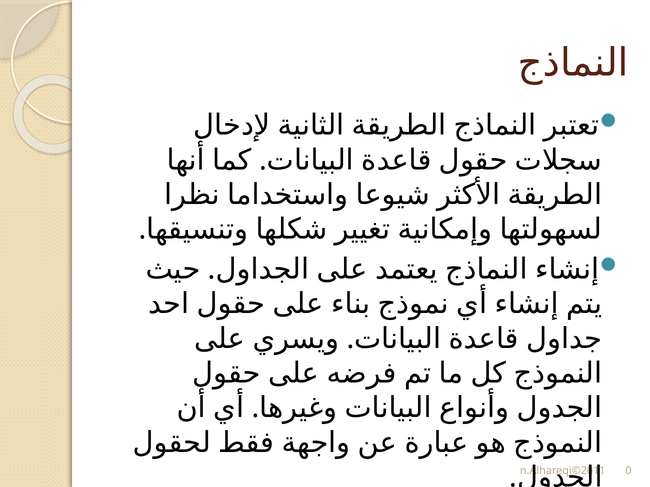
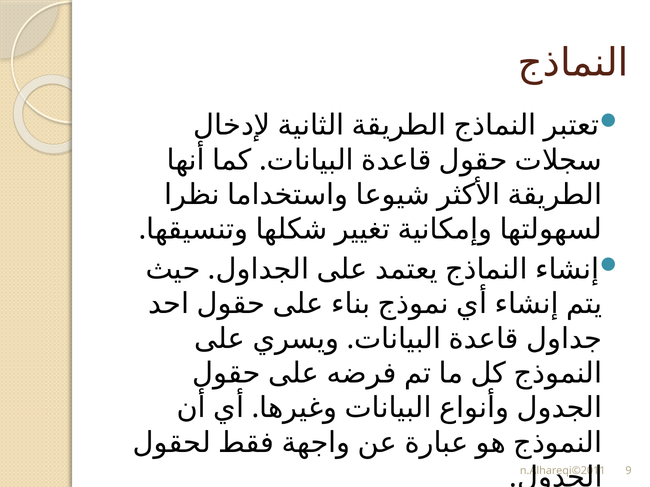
0: 0 -> 9
